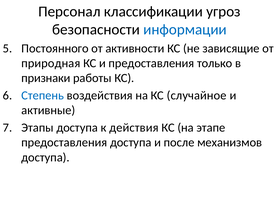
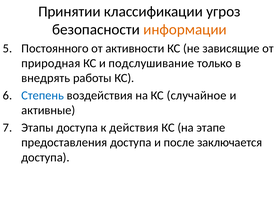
Персонал: Персонал -> Принятии
информации colour: blue -> orange
и предоставления: предоставления -> подслушивание
признаки: признаки -> внедрять
механизмов: механизмов -> заключается
